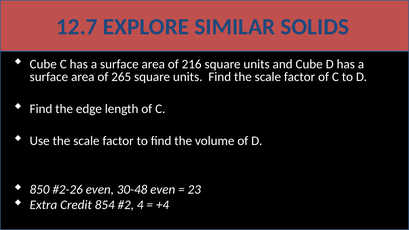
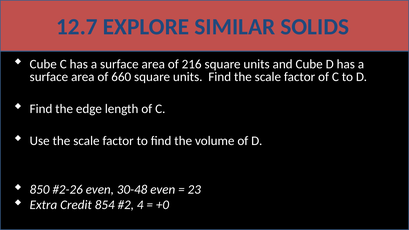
265: 265 -> 660
+4: +4 -> +0
